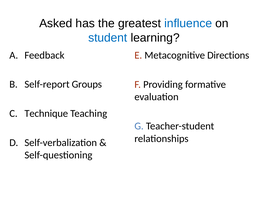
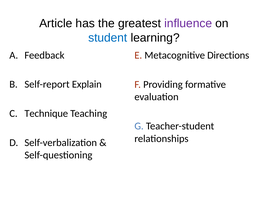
Asked: Asked -> Article
influence colour: blue -> purple
Groups: Groups -> Explain
